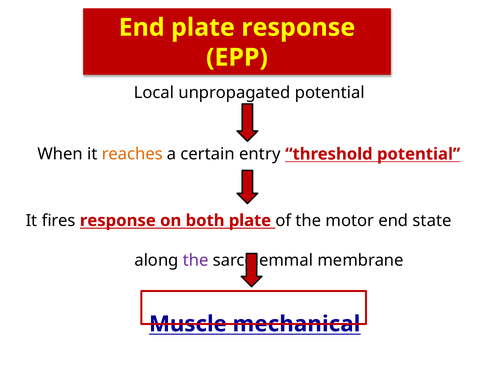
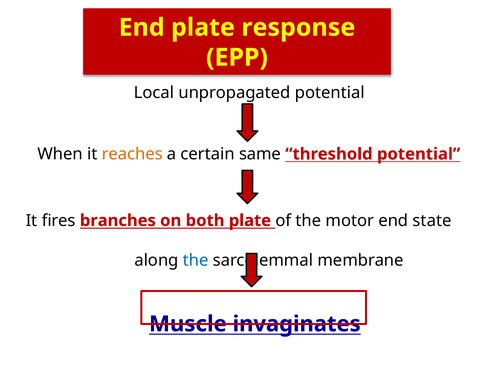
entry: entry -> same
fires response: response -> branches
the at (196, 261) colour: purple -> blue
mechanical: mechanical -> invaginates
